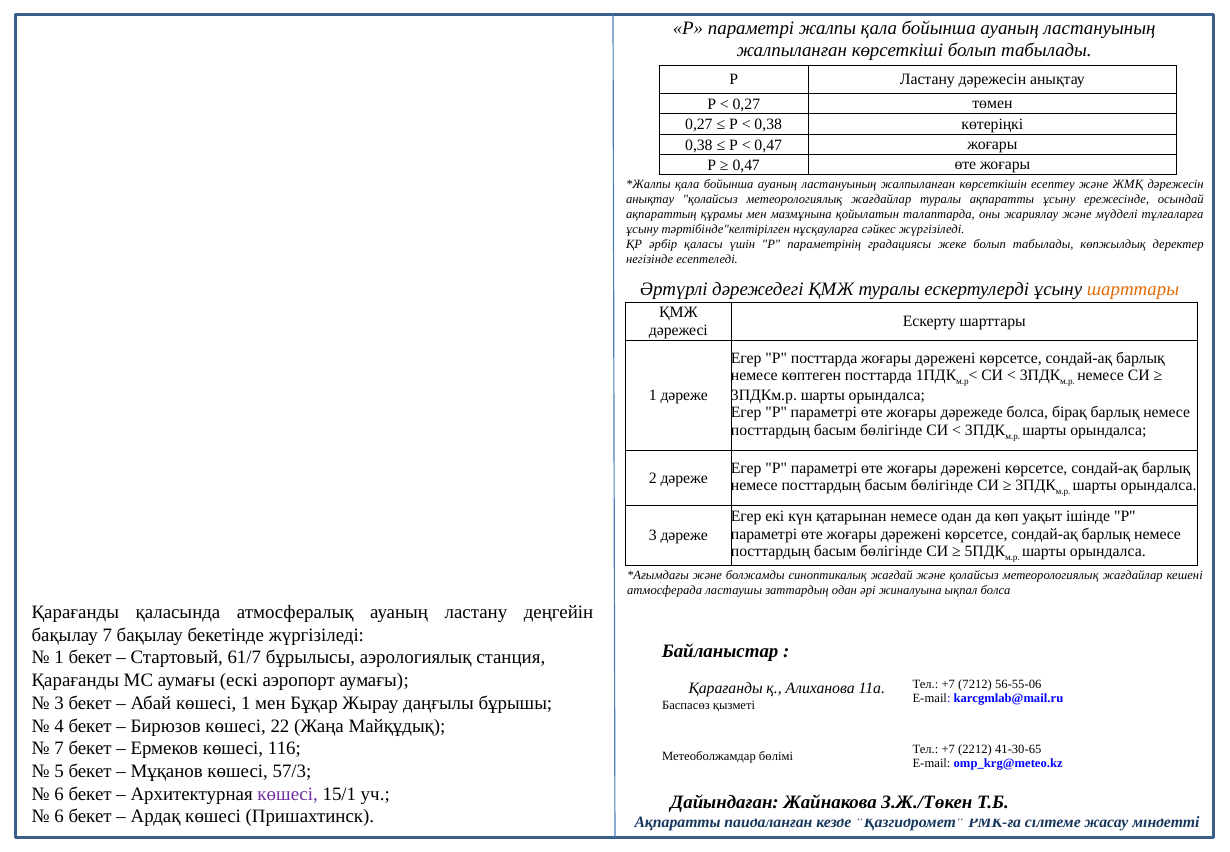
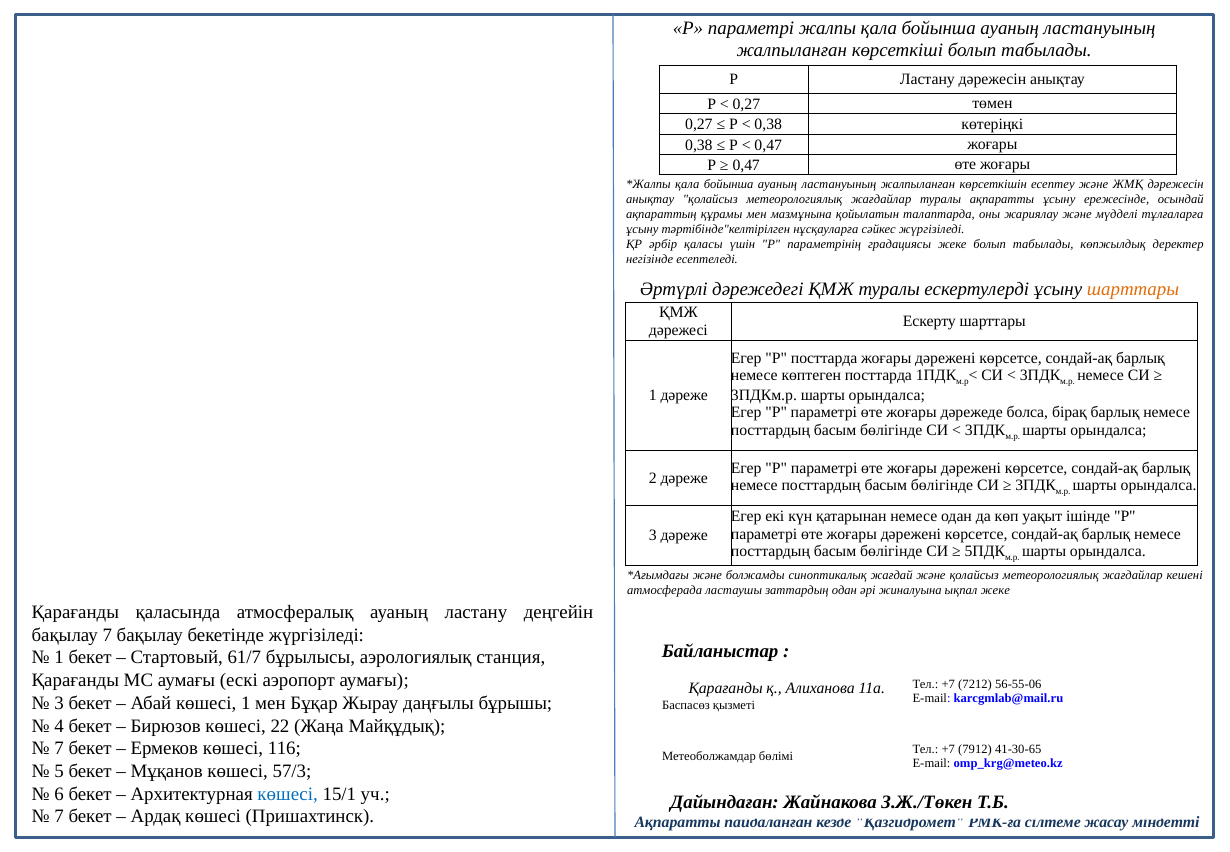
ықпал болса: болса -> жеке
2212: 2212 -> 7912
көшесі at (288, 794) colour: purple -> blue
6 at (59, 816): 6 -> 7
